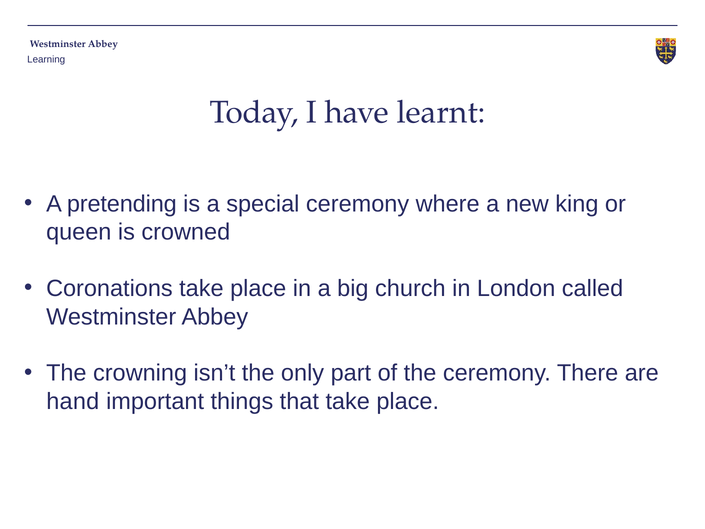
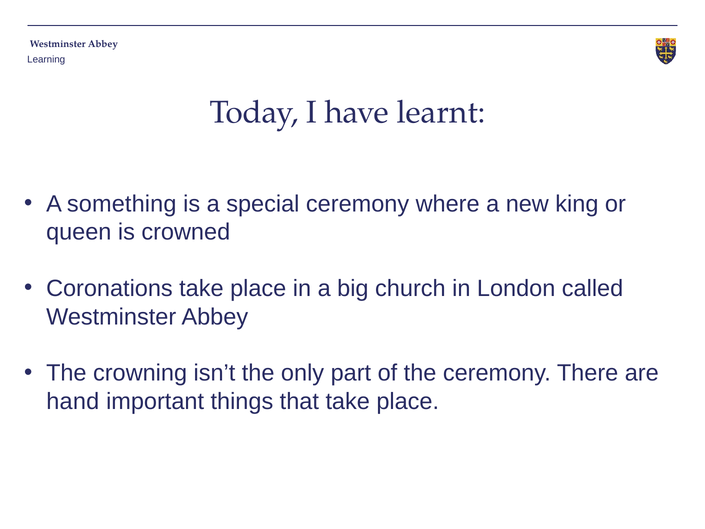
pretending: pretending -> something
